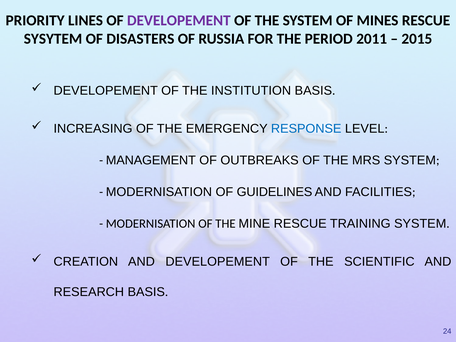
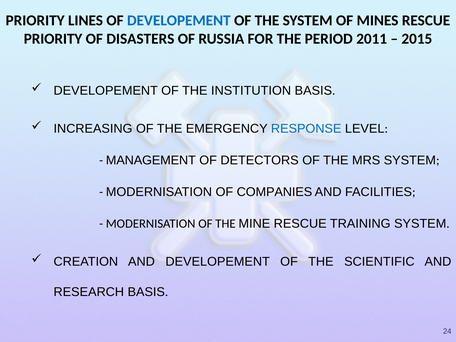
DEVELOPEMENT at (179, 20) colour: purple -> blue
SYSYTEM at (53, 39): SYSYTEM -> PRIORITY
OUTBREAKS: OUTBREAKS -> DETECTORS
GUIDELINES: GUIDELINES -> COMPANIES
